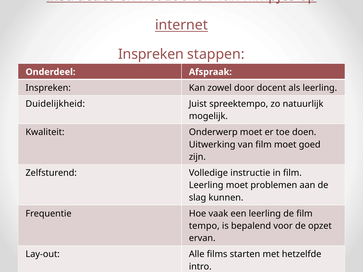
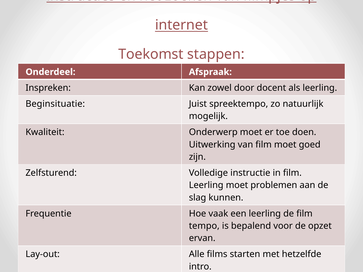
Inspreken at (151, 54): Inspreken -> Toekomst
Duidelijkheid: Duidelijkheid -> Beginsituatie
